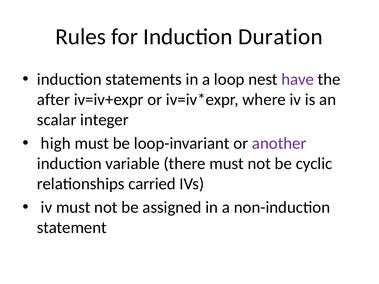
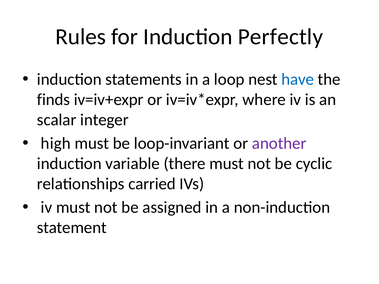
Duration: Duration -> Perfectly
have colour: purple -> blue
after: after -> finds
